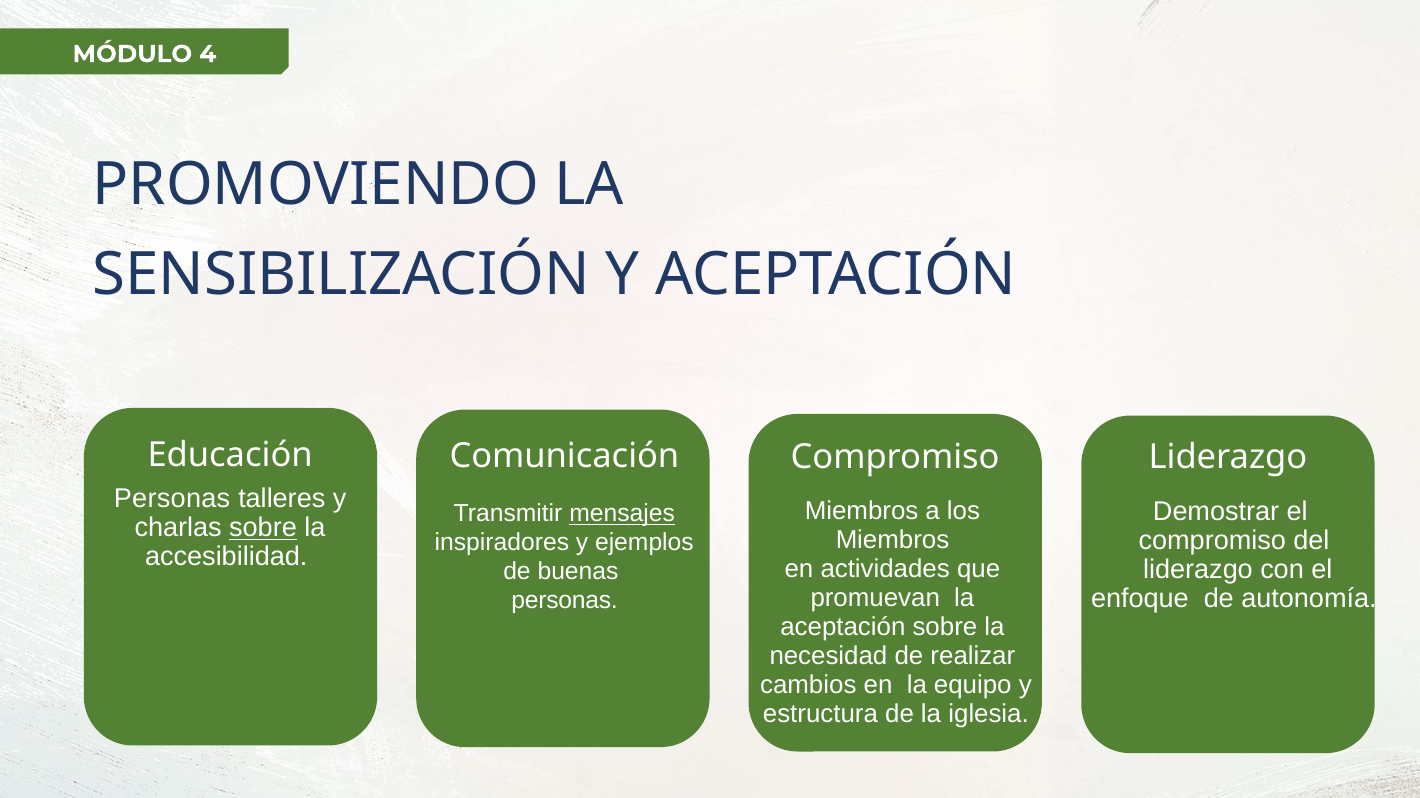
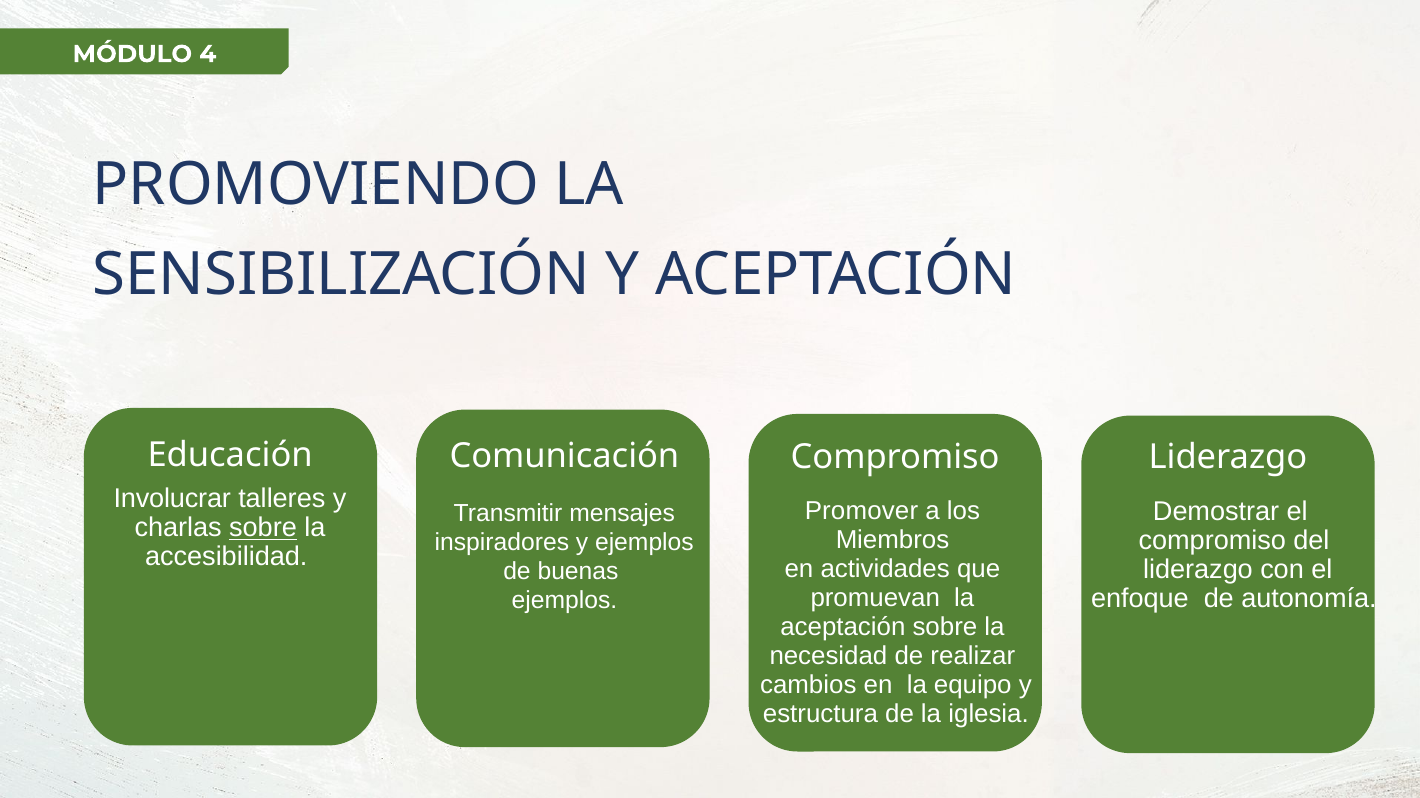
Personas at (172, 499): Personas -> Involucrar
Miembros at (862, 512): Miembros -> Promover
mensajes underline: present -> none
personas at (565, 601): personas -> ejemplos
